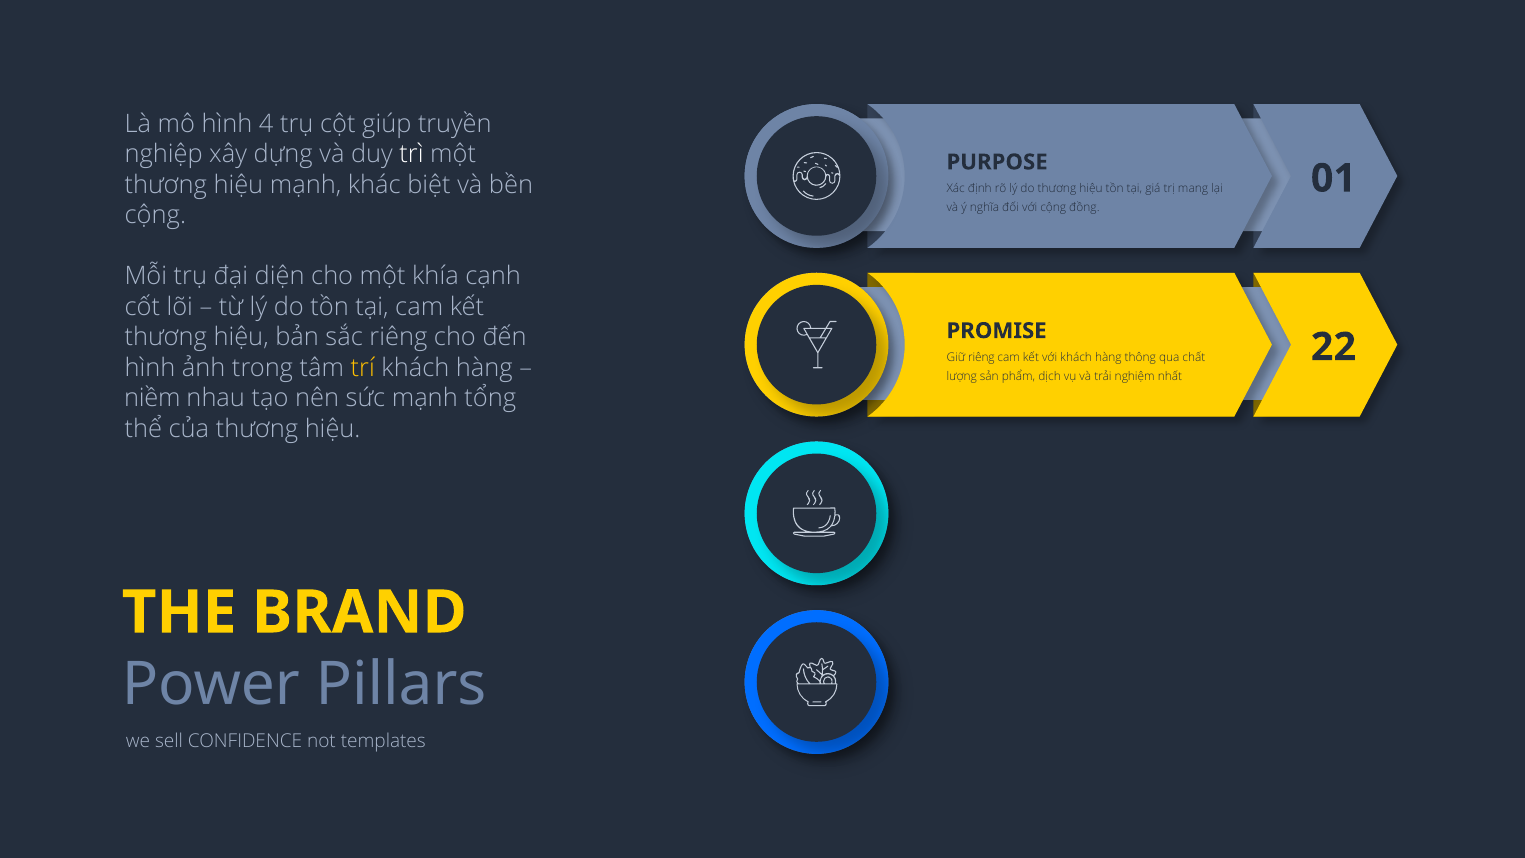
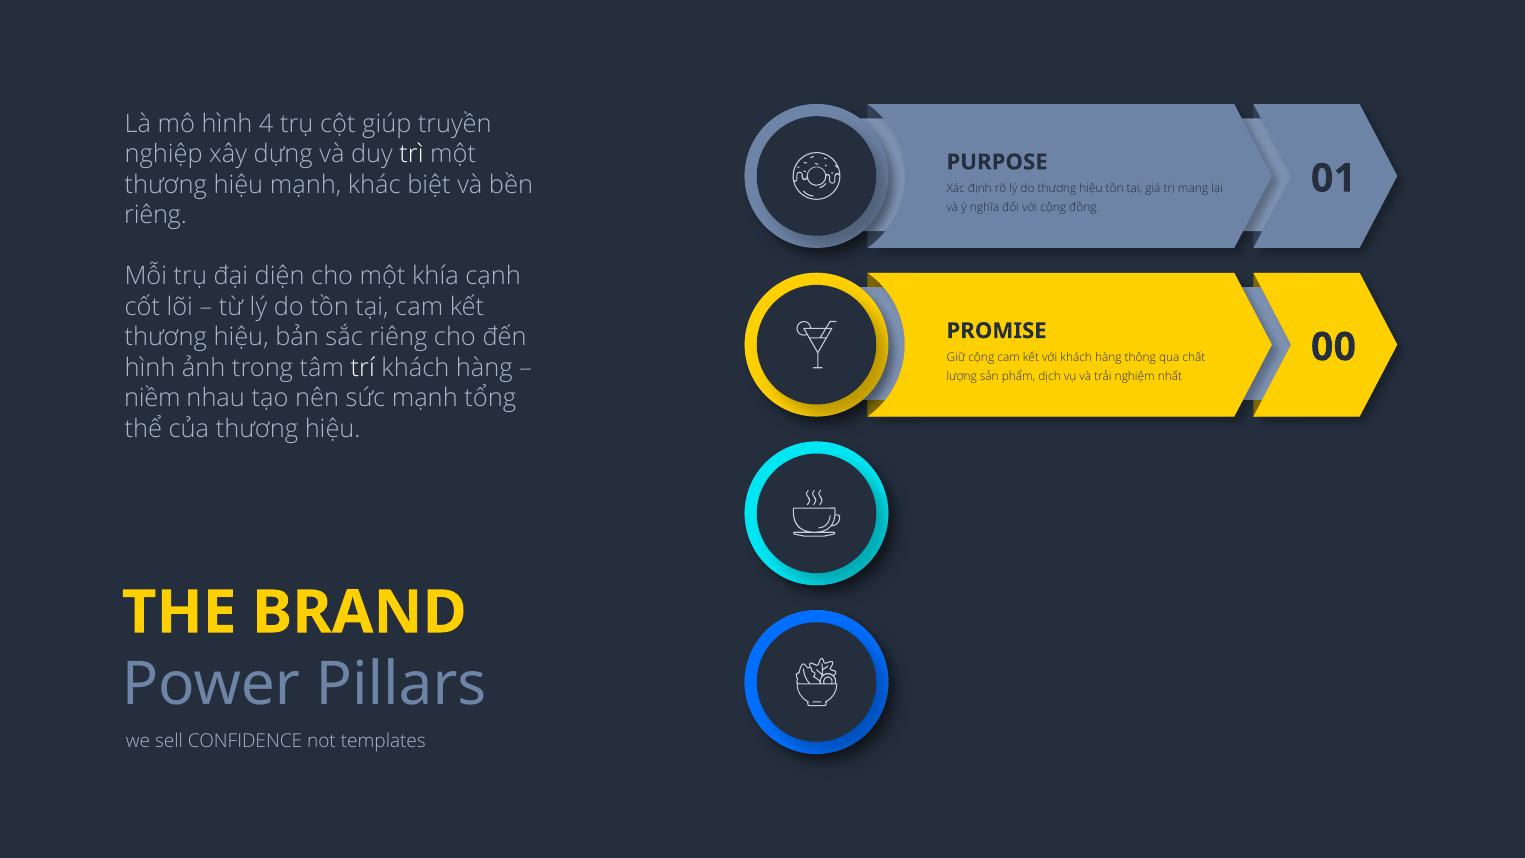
cộng at (155, 215): cộng -> riêng
Giữ riêng: riêng -> cộng
trí colour: yellow -> white
22: 22 -> 00
